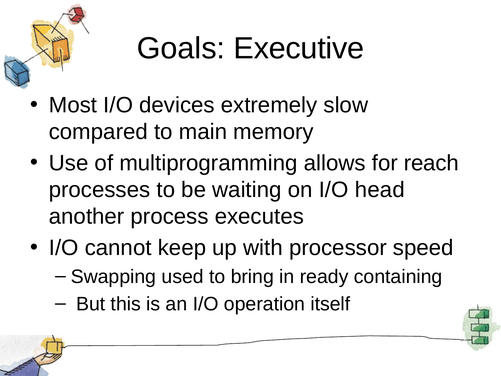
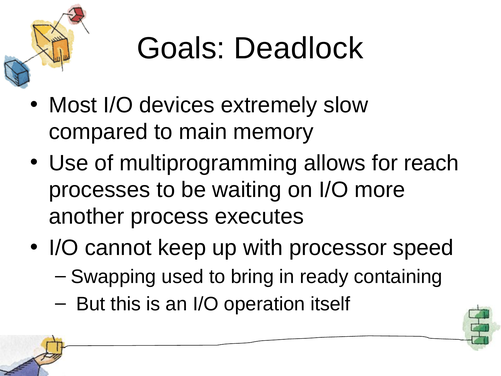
Executive: Executive -> Deadlock
head: head -> more
